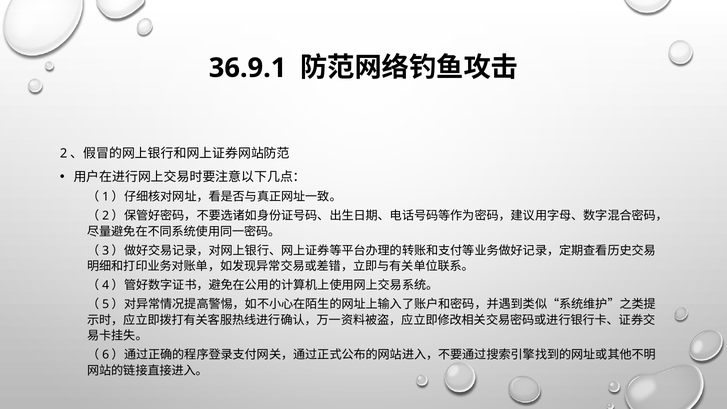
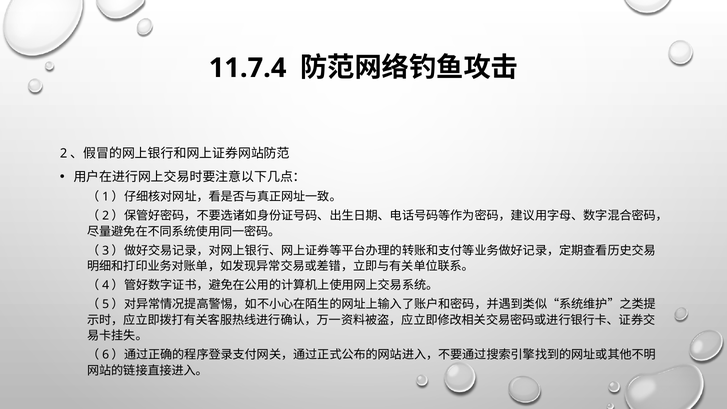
36.9.1: 36.9.1 -> 11.7.4
